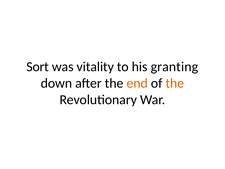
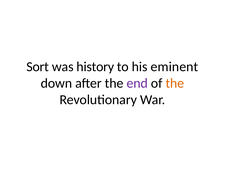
vitality: vitality -> history
granting: granting -> eminent
end colour: orange -> purple
